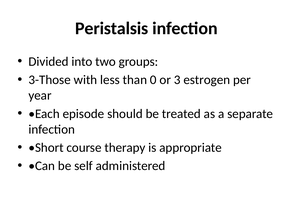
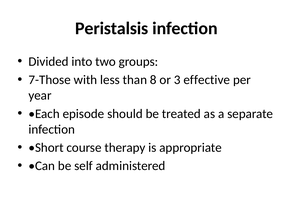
3-Those: 3-Those -> 7-Those
0: 0 -> 8
estrogen: estrogen -> effective
